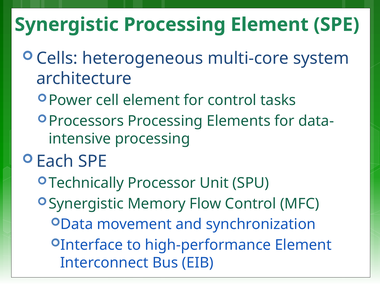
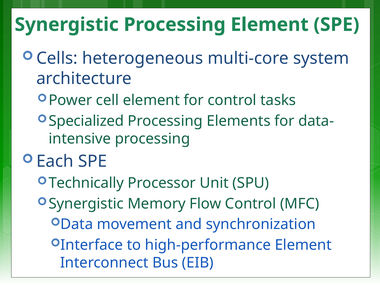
Processors: Processors -> Specialized
